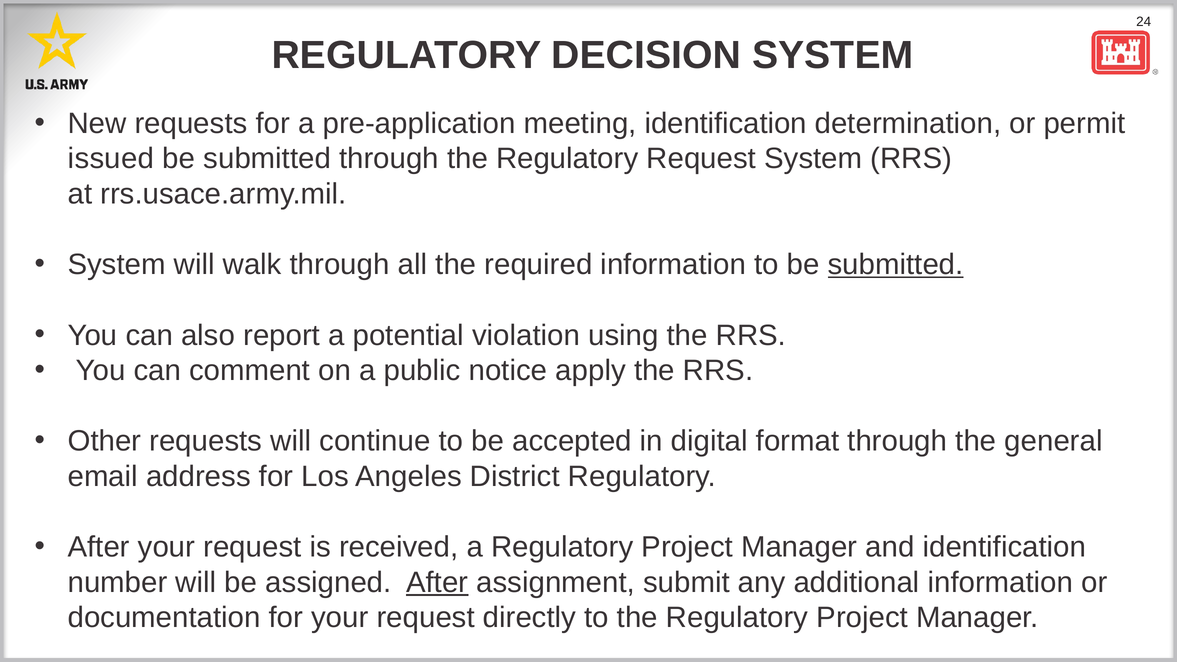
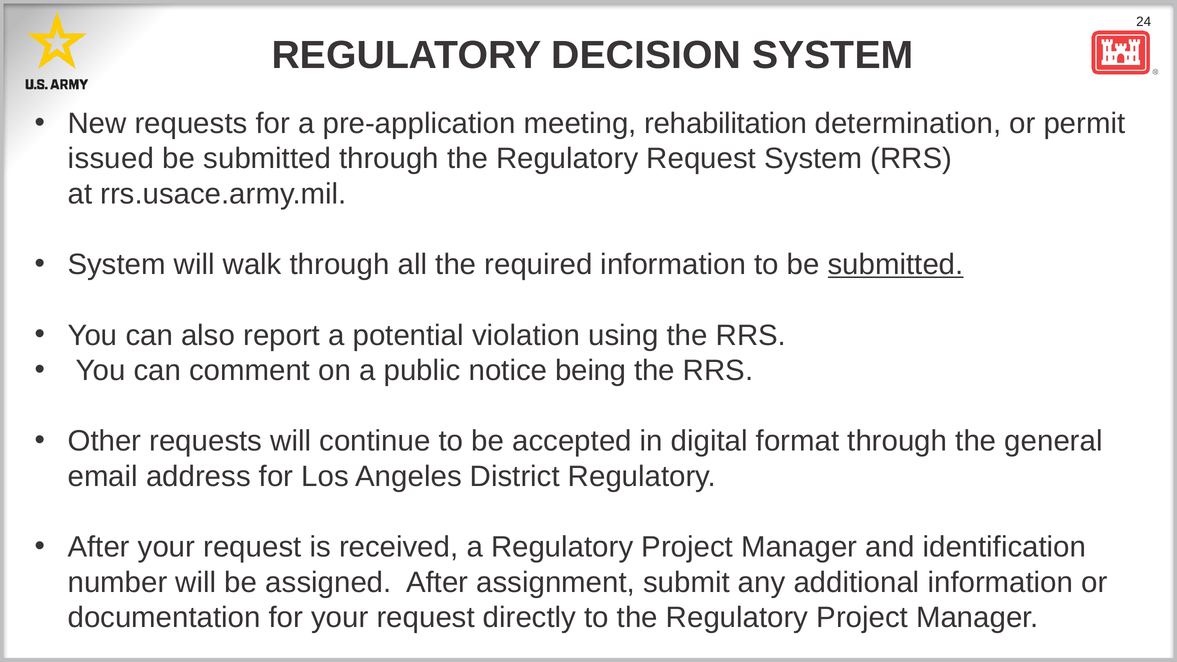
meeting identification: identification -> rehabilitation
apply: apply -> being
After at (437, 582) underline: present -> none
